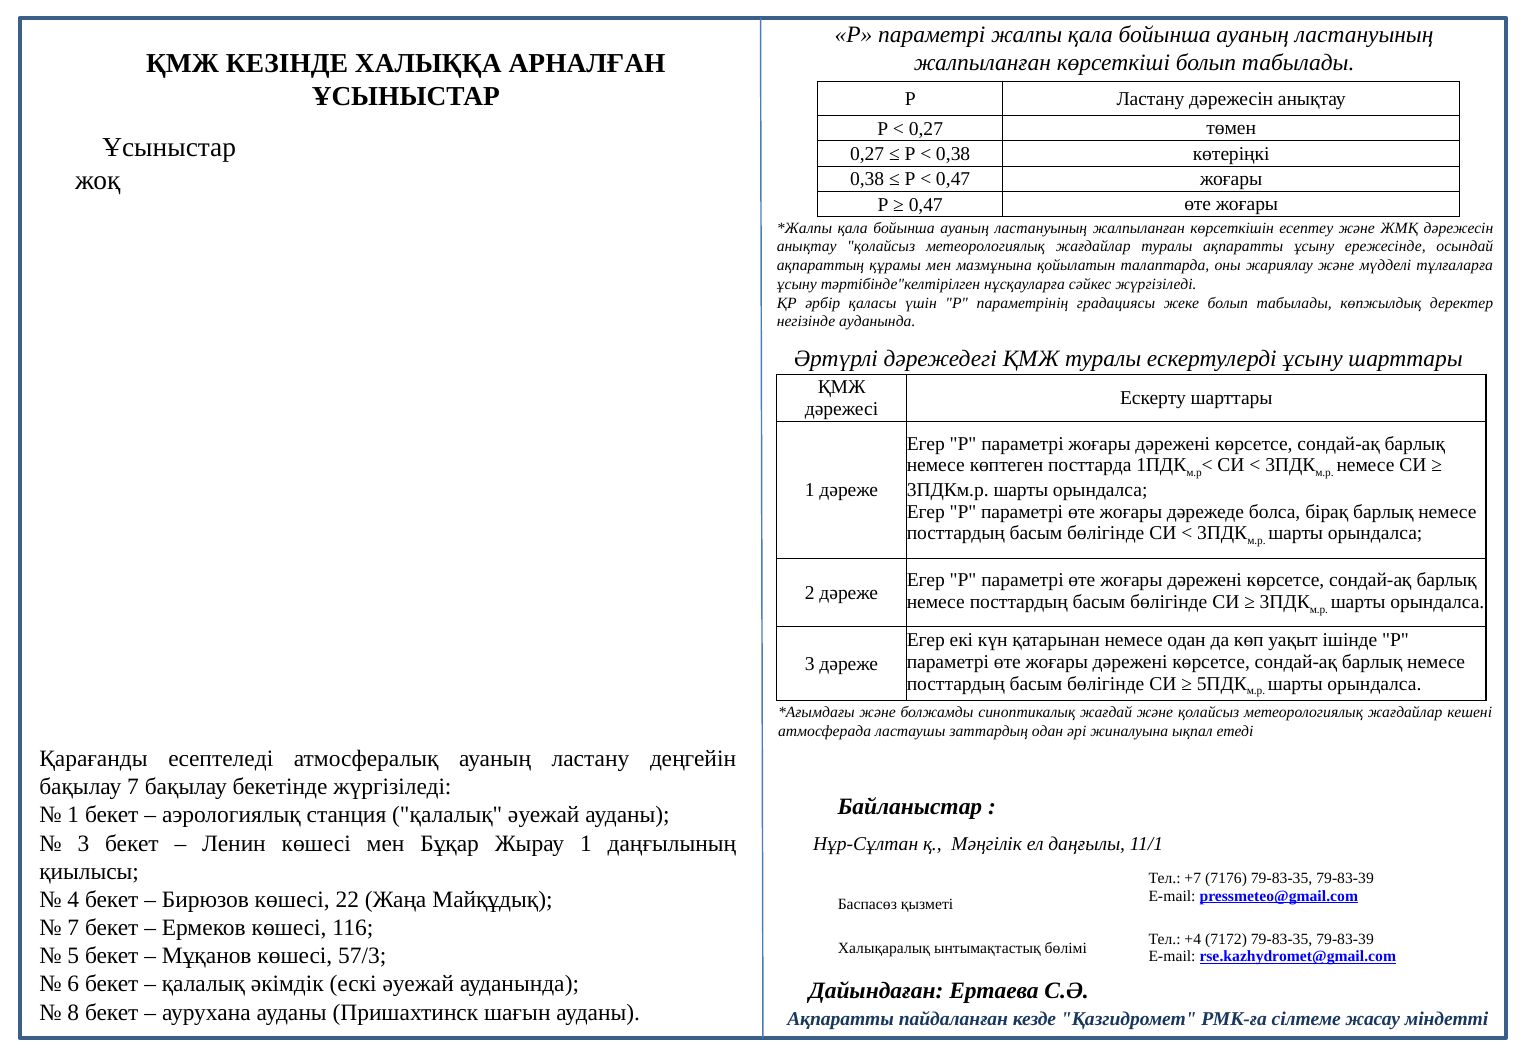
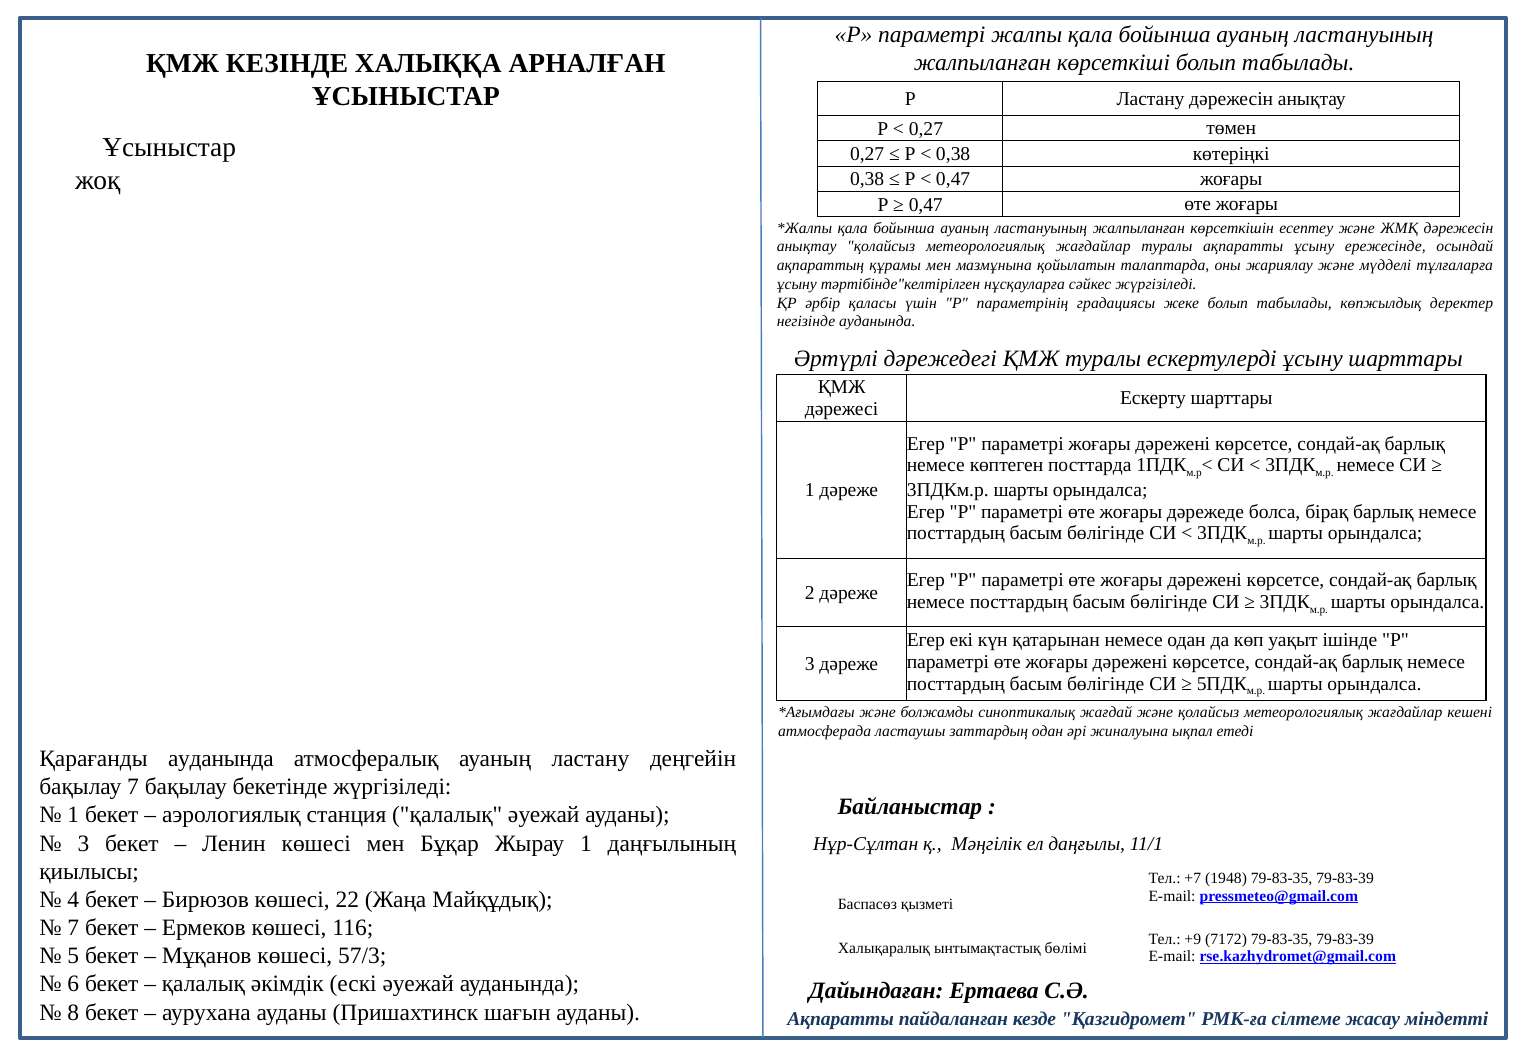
Қарағанды есептеледі: есептеледі -> ауданында
7176: 7176 -> 1948
+4: +4 -> +9
